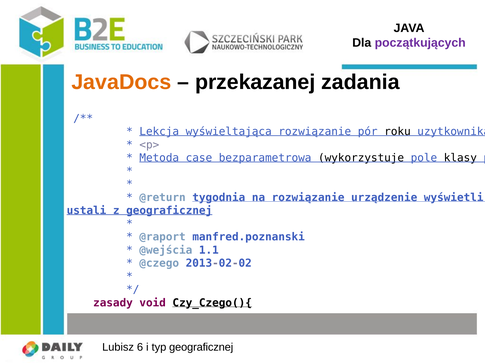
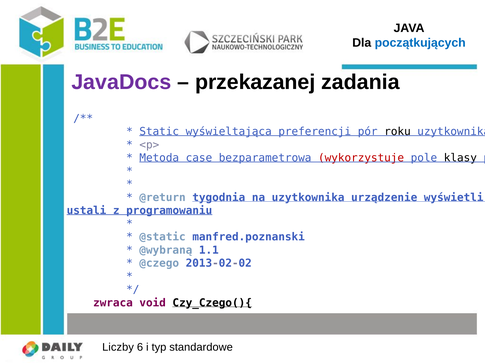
początkujących colour: purple -> blue
JavaDocs colour: orange -> purple
Lekcja: Lekcja -> Static
wyświeltająca rozwiązanie: rozwiązanie -> preferencji
wykorzystuje colour: black -> red
na rozwiązanie: rozwiązanie -> uzytkownika
z geograficznej: geograficznej -> programowaniu
@raport: @raport -> @static
@wejścia: @wejścia -> @wybraną
zasady: zasady -> zwraca
Lubisz: Lubisz -> Liczby
typ geograficznej: geograficznej -> standardowe
